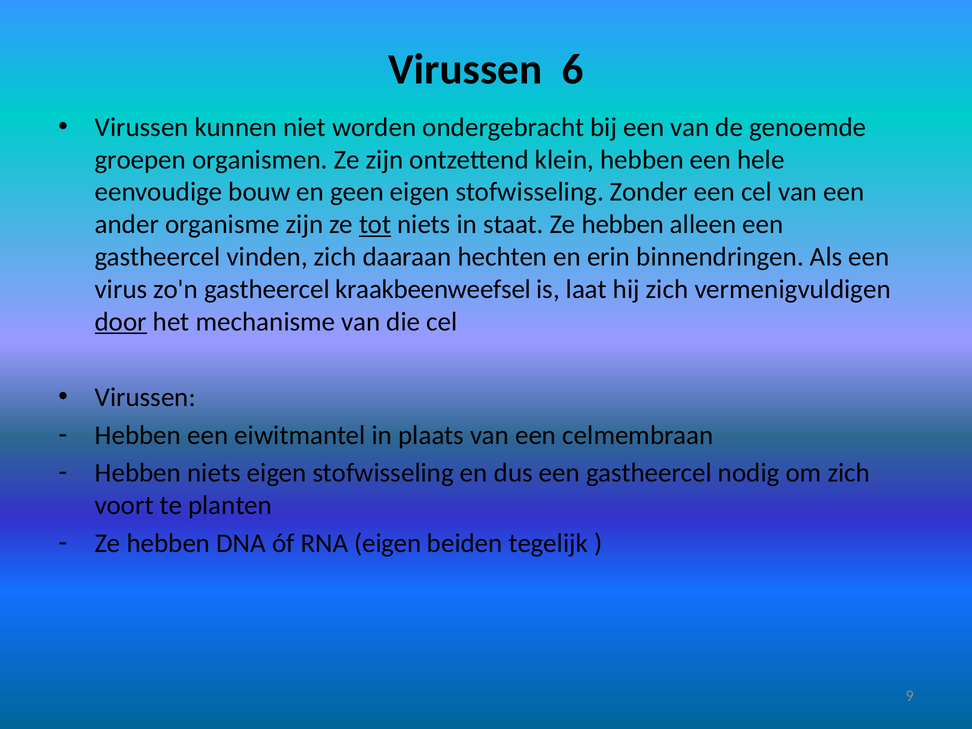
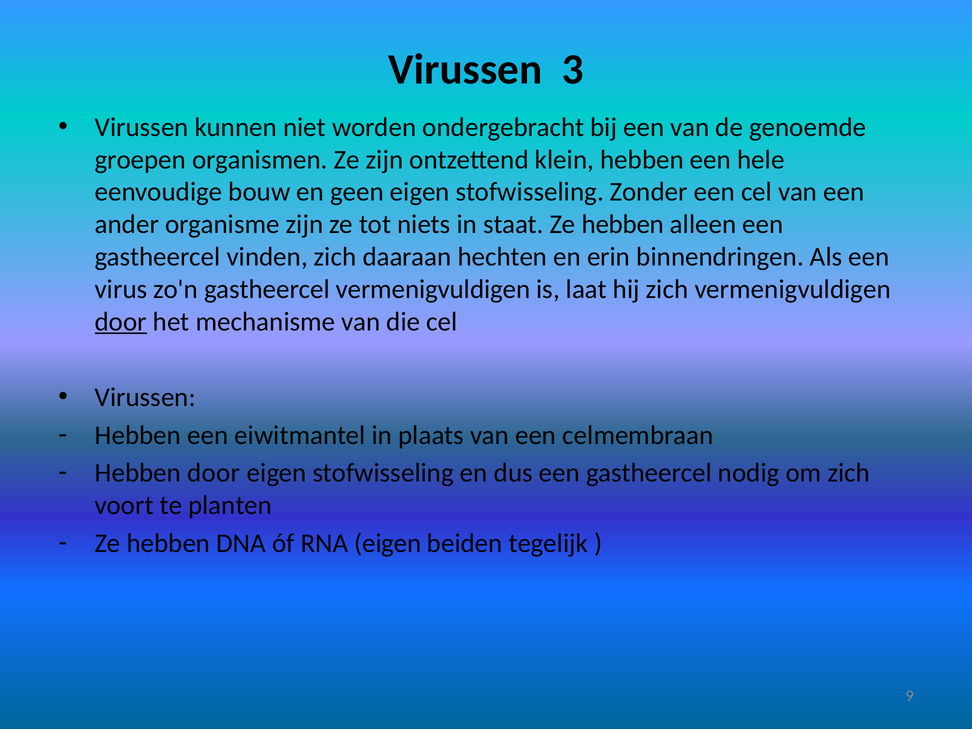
6: 6 -> 3
tot underline: present -> none
gastheercel kraakbeenweefsel: kraakbeenweefsel -> vermenigvuldigen
Hebben niets: niets -> door
